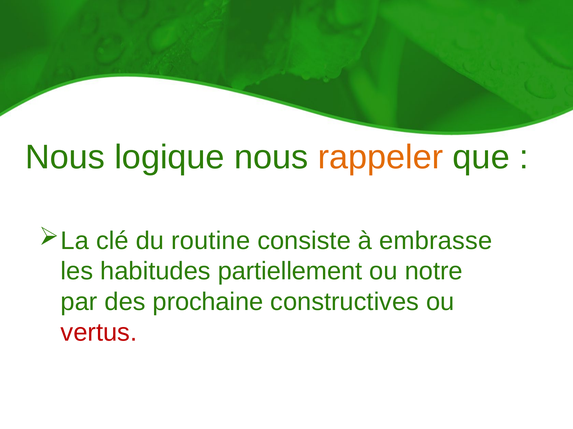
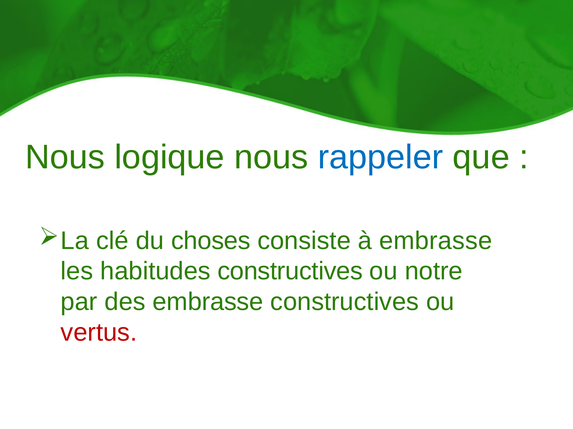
rappeler colour: orange -> blue
routine: routine -> choses
habitudes partiellement: partiellement -> constructives
des prochaine: prochaine -> embrasse
